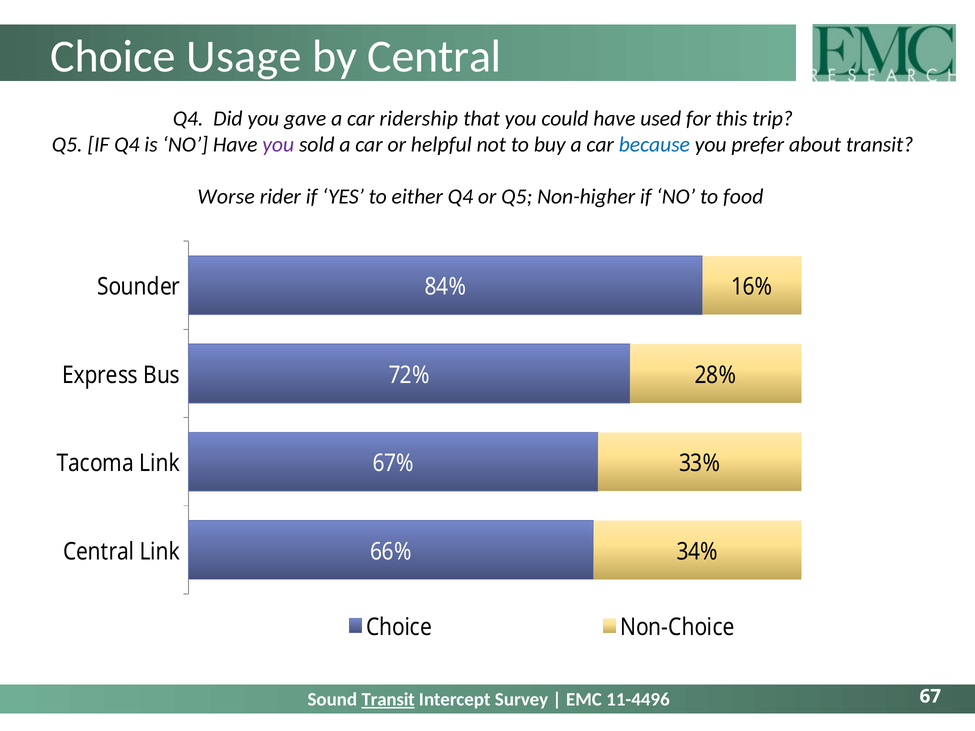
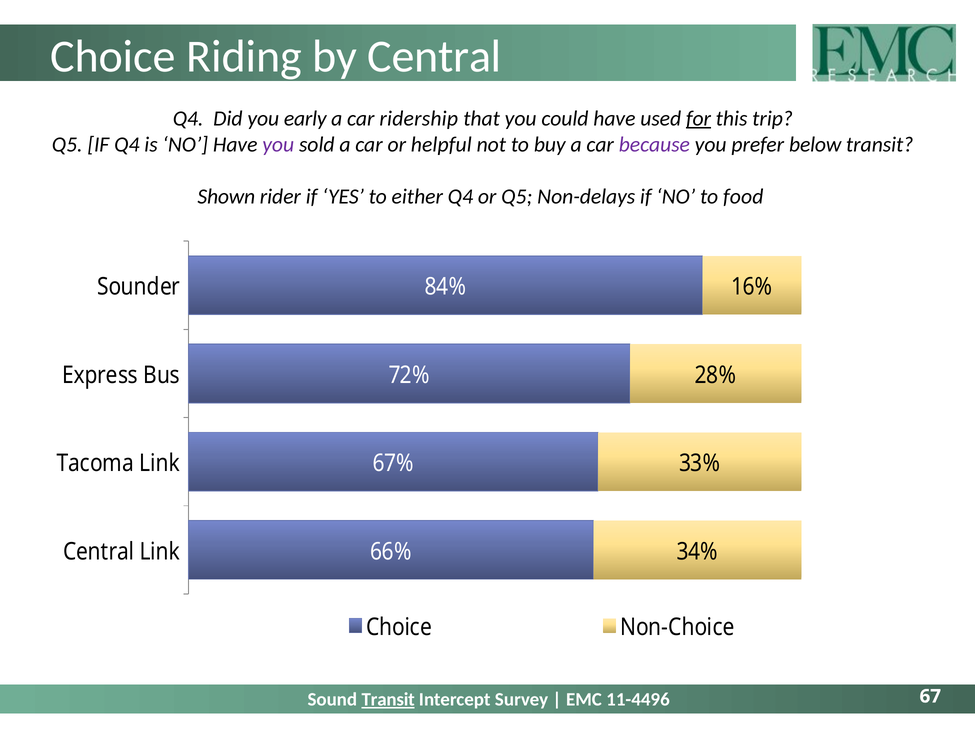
Usage: Usage -> Riding
gave: gave -> early
for underline: none -> present
because colour: blue -> purple
about: about -> below
Worse: Worse -> Shown
Non-higher: Non-higher -> Non-delays
